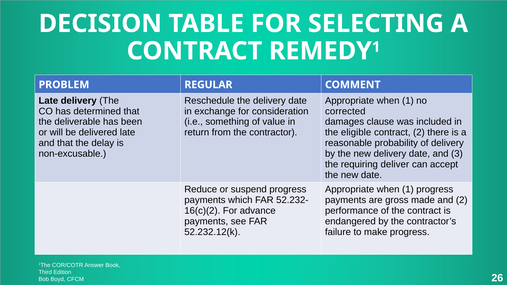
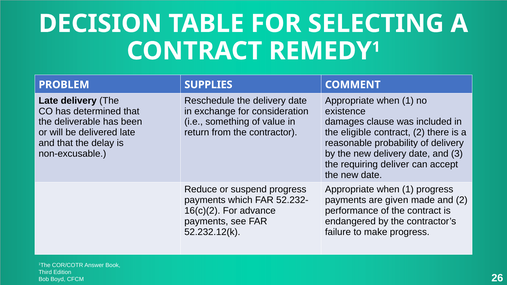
REGULAR: REGULAR -> SUPPLIES
corrected: corrected -> existence
gross: gross -> given
